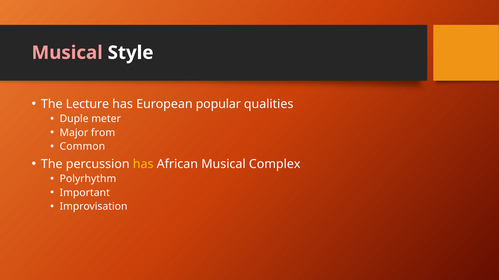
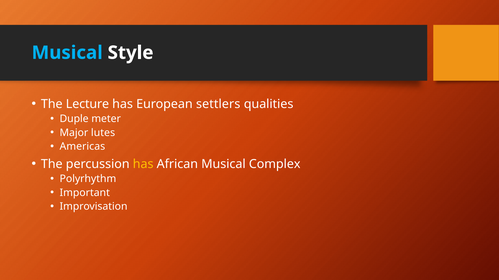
Musical at (67, 53) colour: pink -> light blue
popular: popular -> settlers
from: from -> lutes
Common: Common -> Americas
